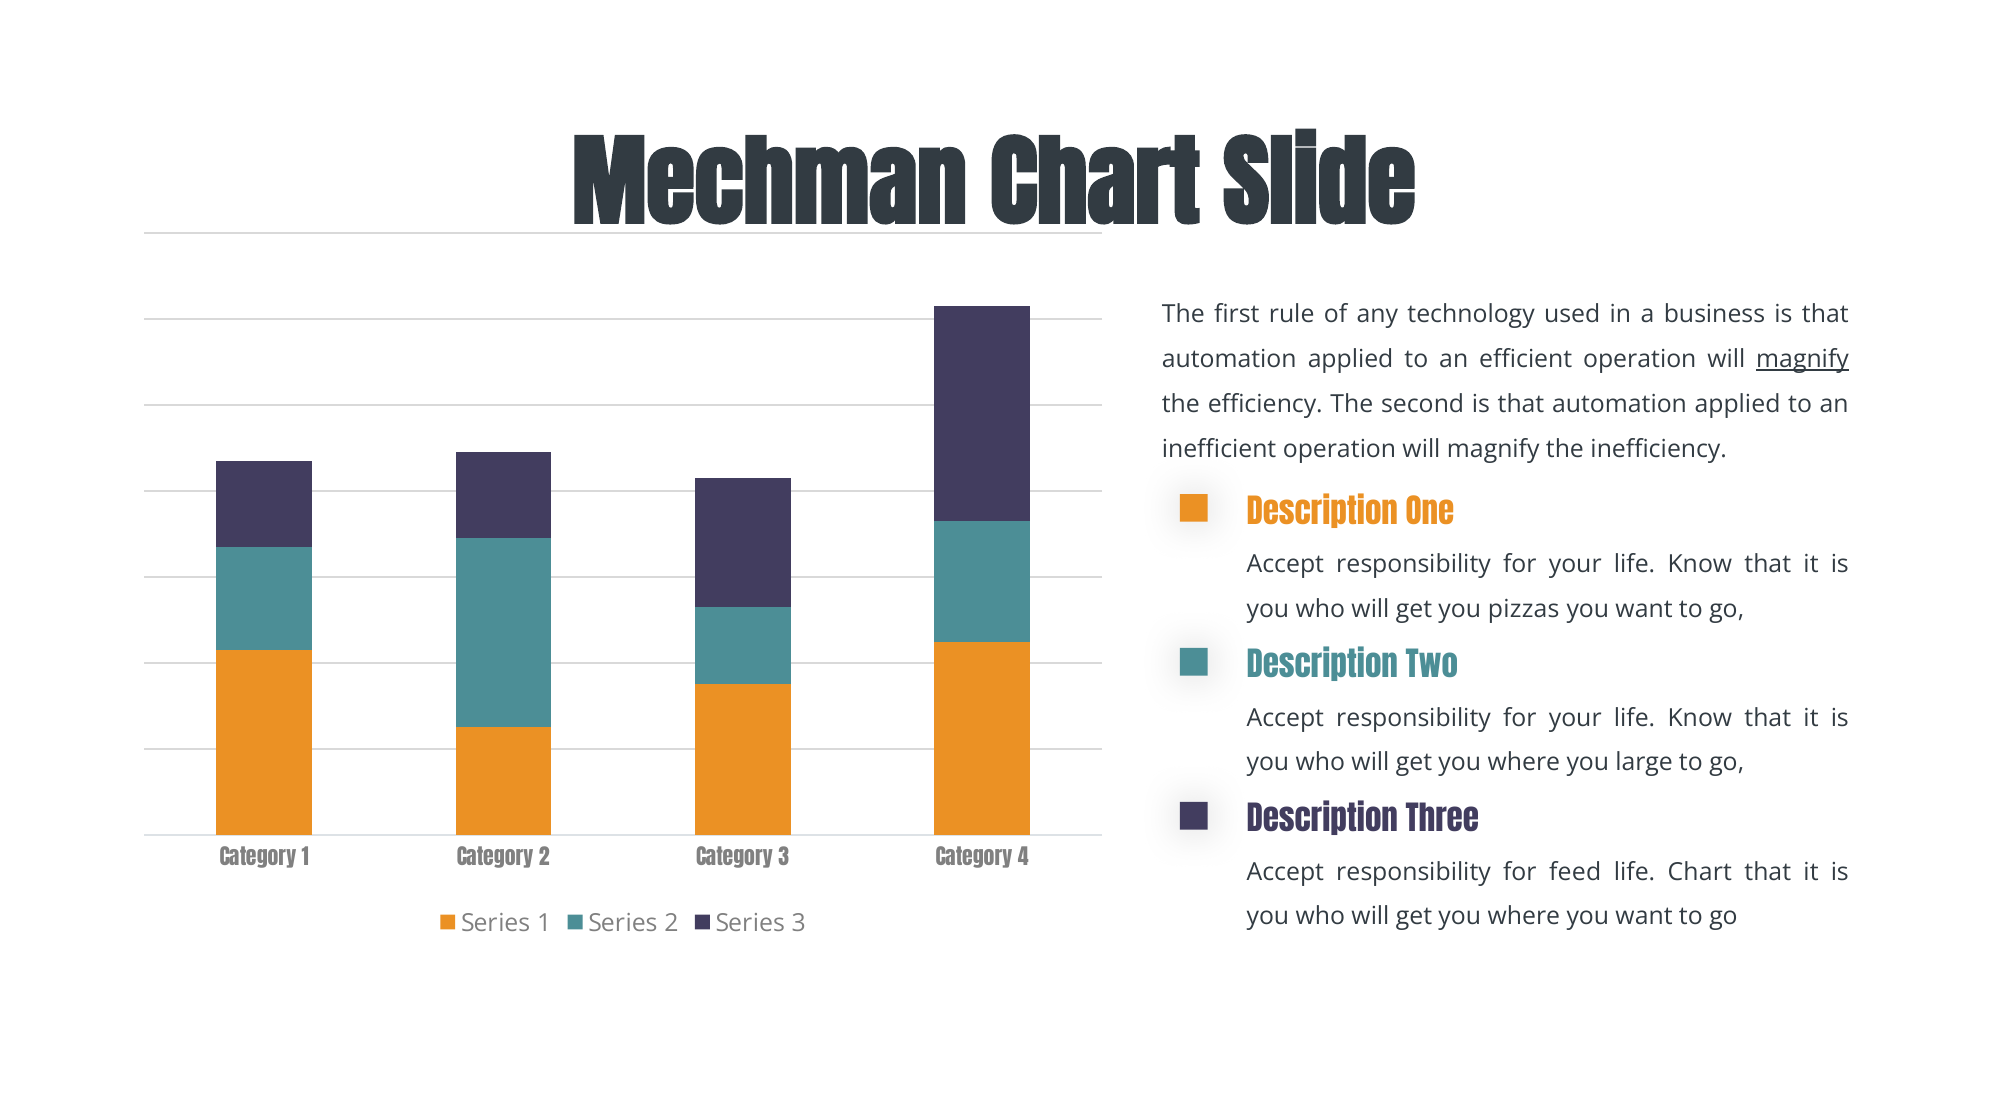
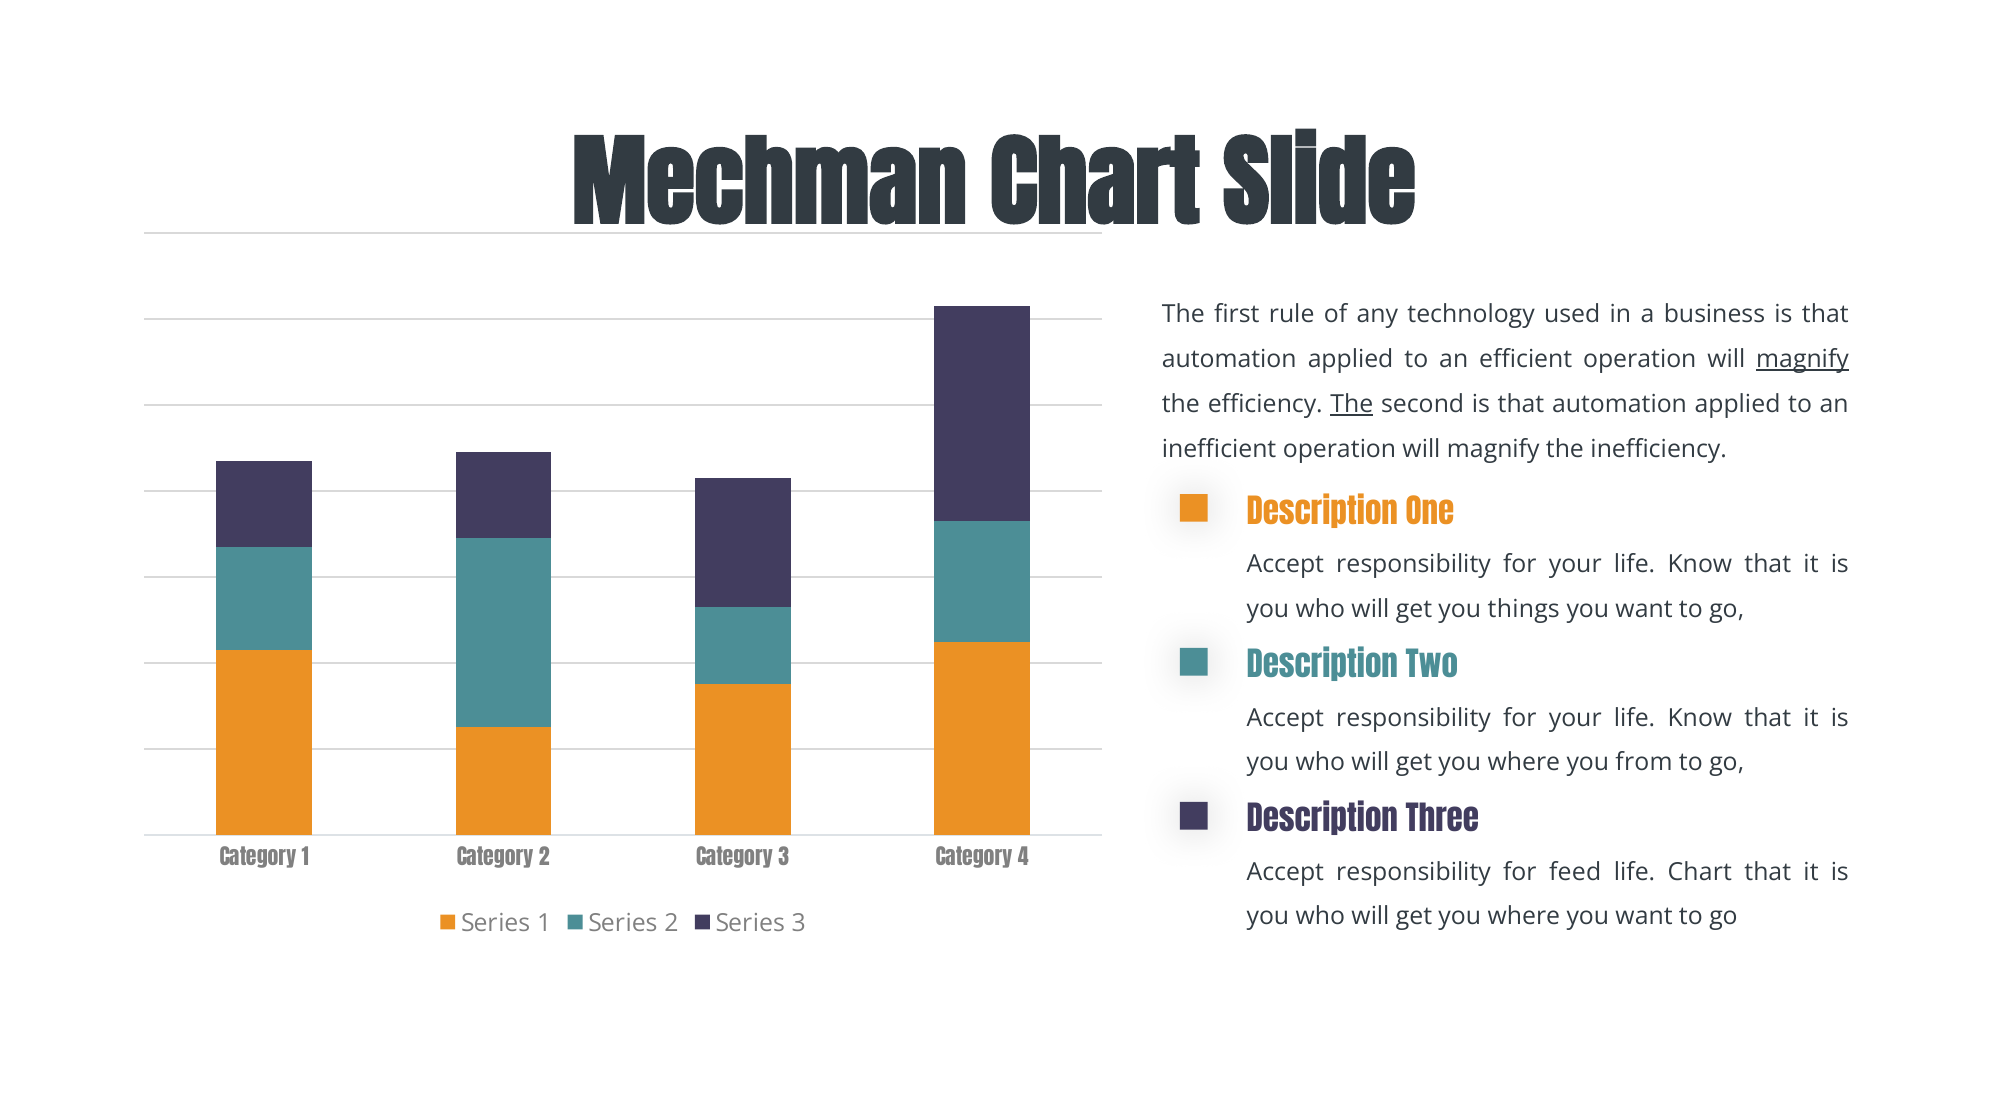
The at (1352, 404) underline: none -> present
pizzas: pizzas -> things
large: large -> from
